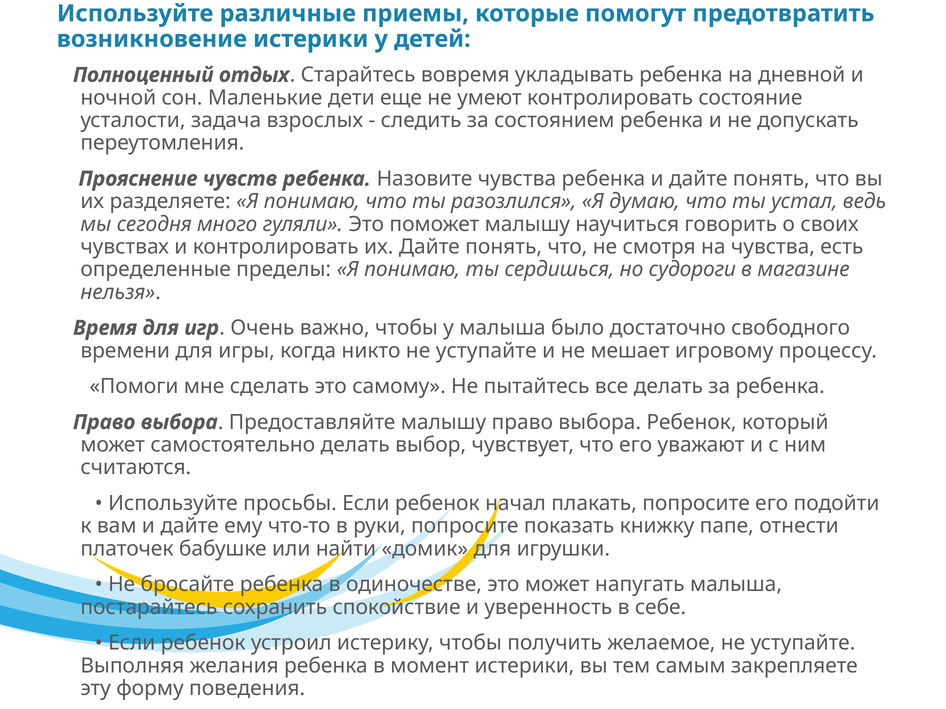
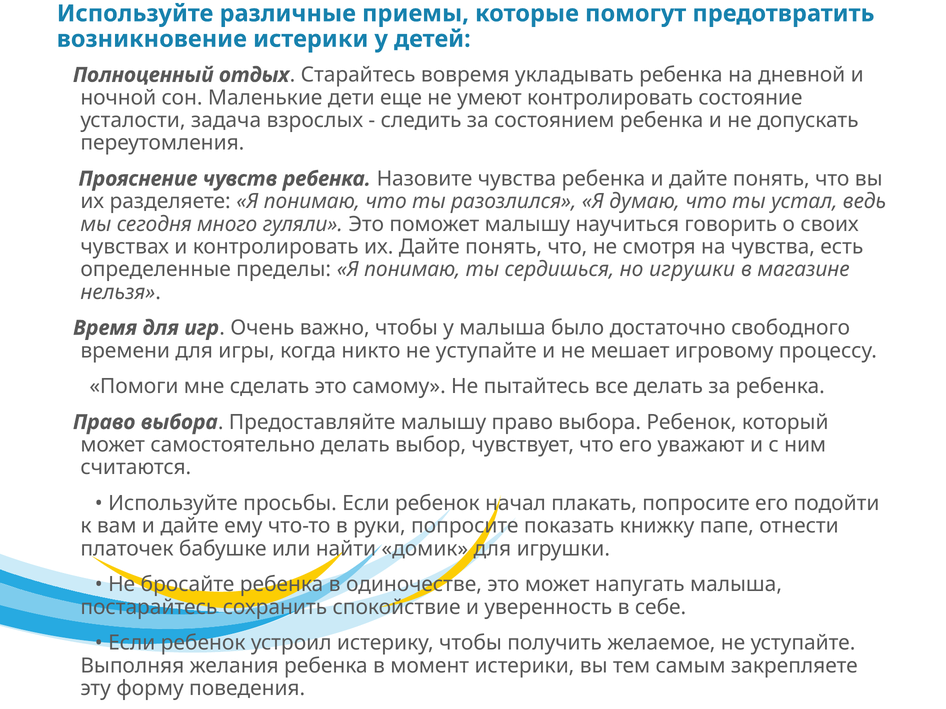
но судороги: судороги -> игрушки
